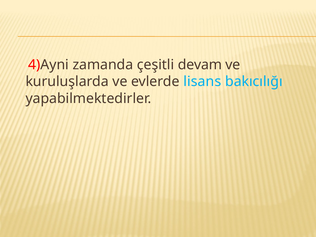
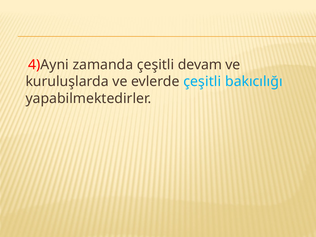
evlerde lisans: lisans -> çeşitli
